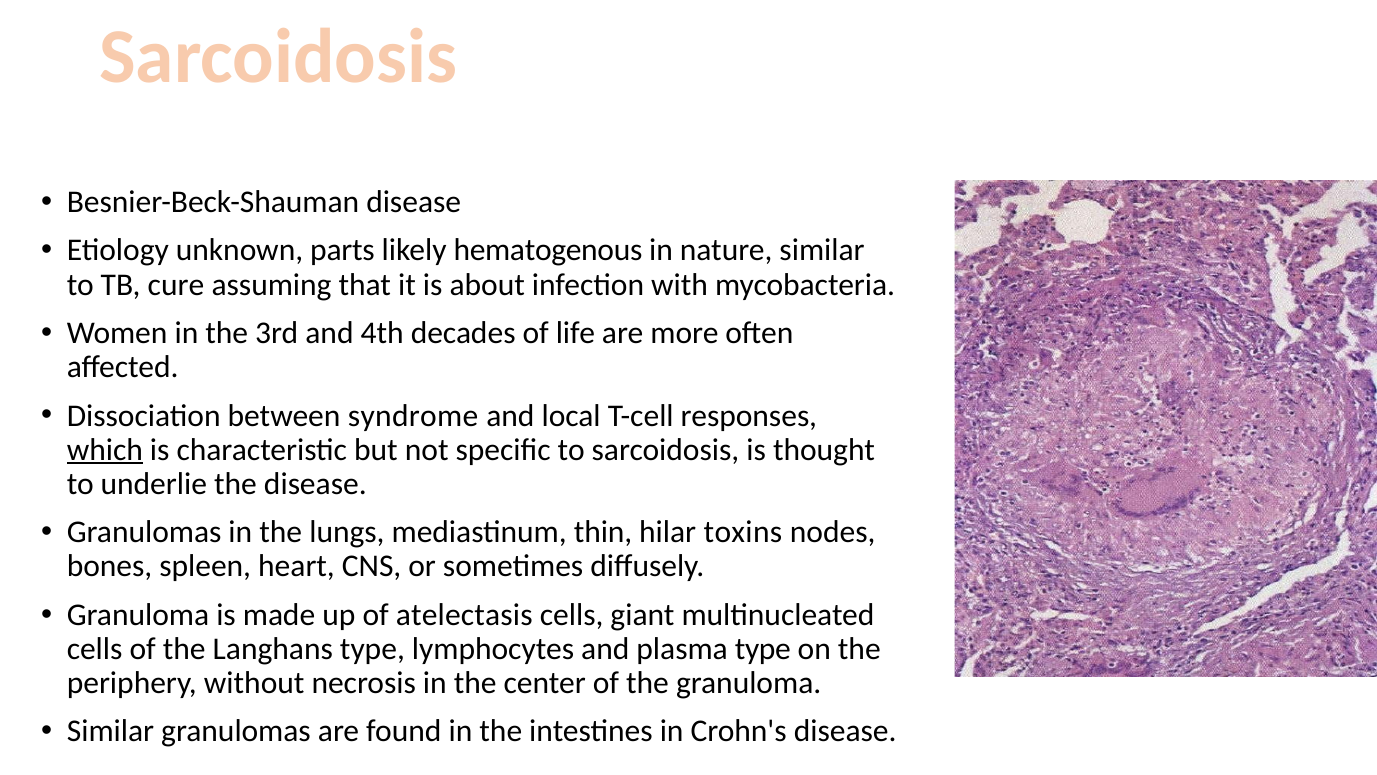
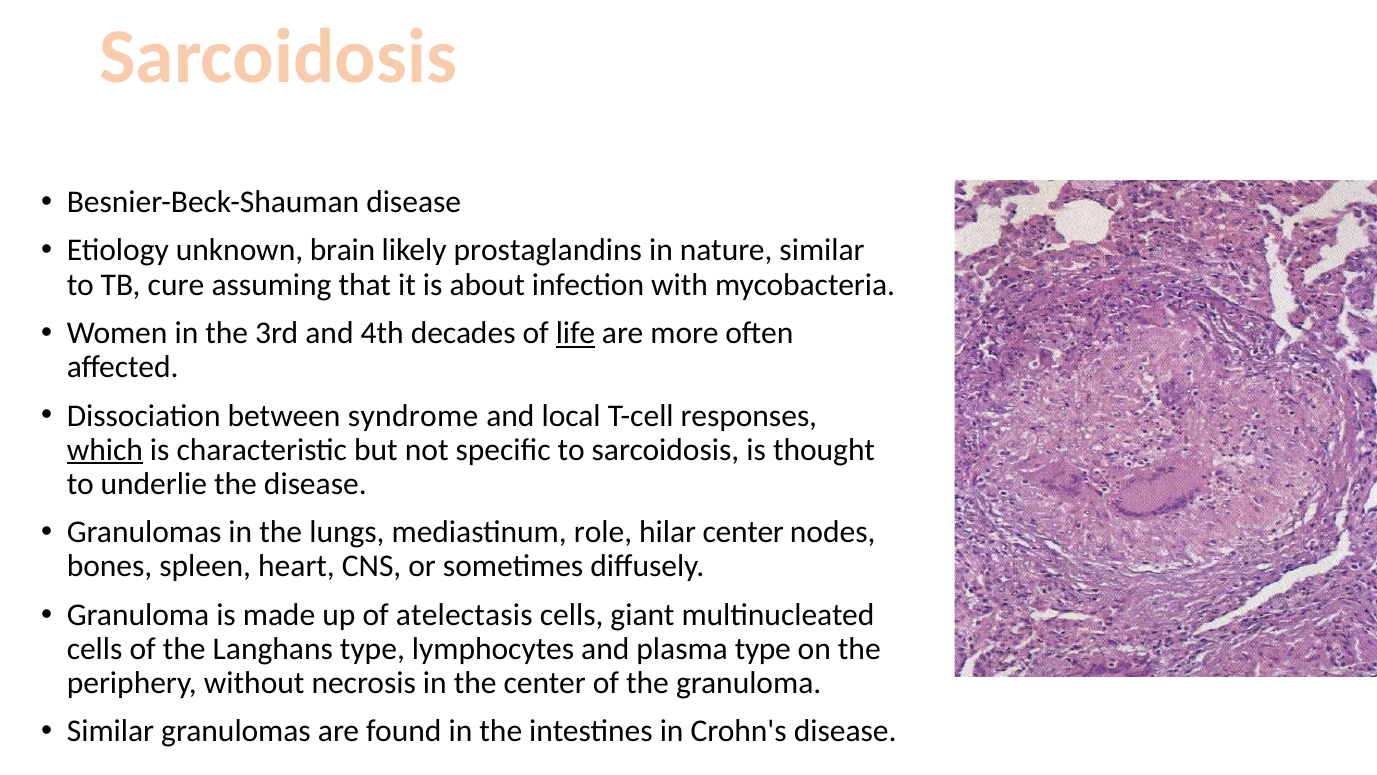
parts: parts -> brain
hematogenous: hematogenous -> prostaglandins
life underline: none -> present
thin: thin -> role
hilar toxins: toxins -> center
